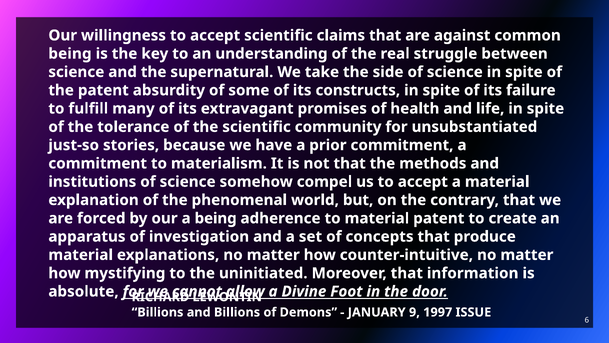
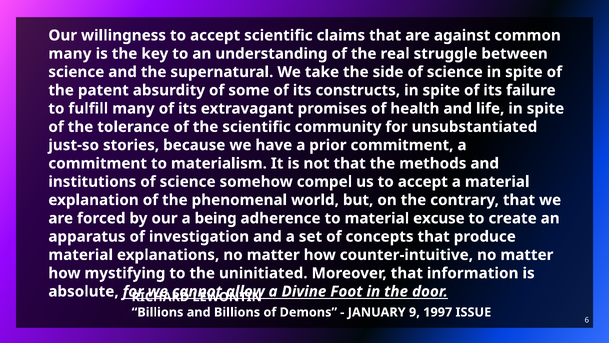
being at (70, 54): being -> many
material patent: patent -> excuse
